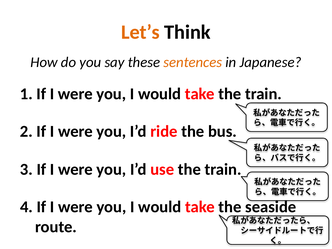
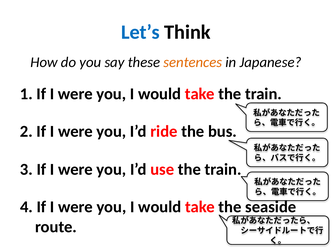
Let’s colour: orange -> blue
